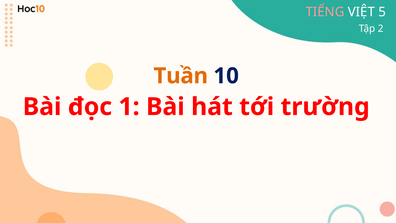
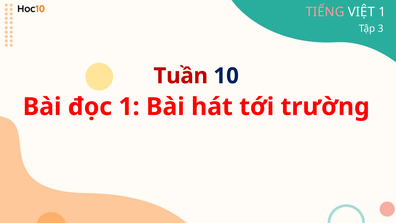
VIỆT 5: 5 -> 1
2: 2 -> 3
Tuần colour: orange -> red
